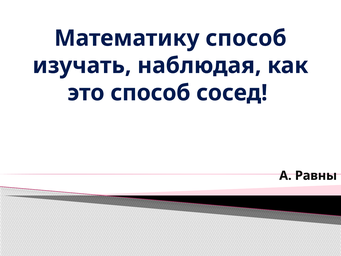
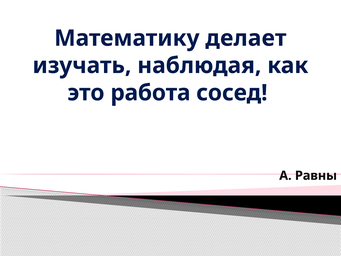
Математику способ: способ -> делает
это способ: способ -> работа
